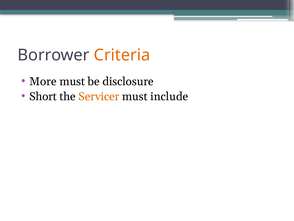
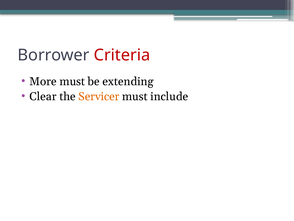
Criteria colour: orange -> red
disclosure: disclosure -> extending
Short: Short -> Clear
